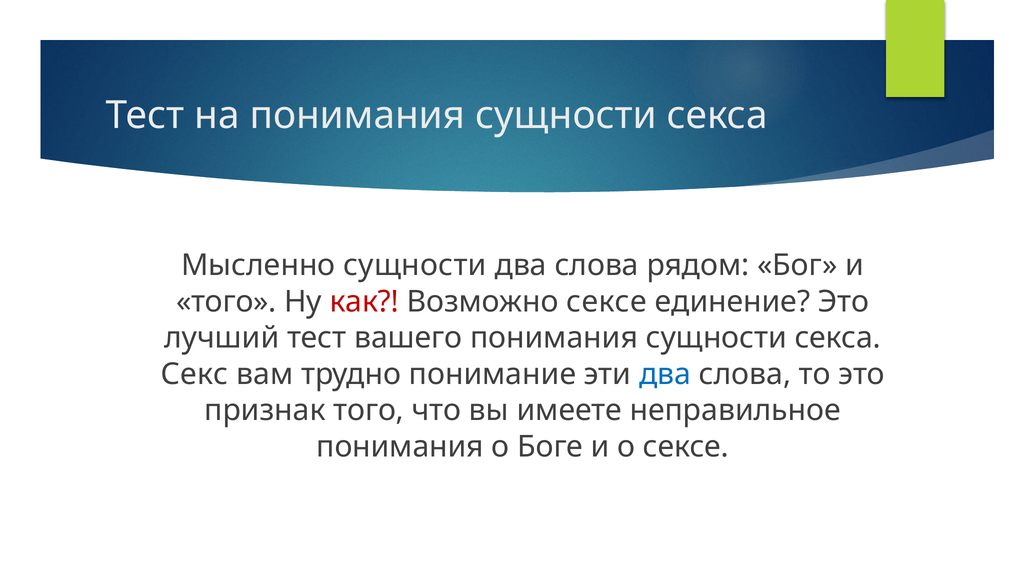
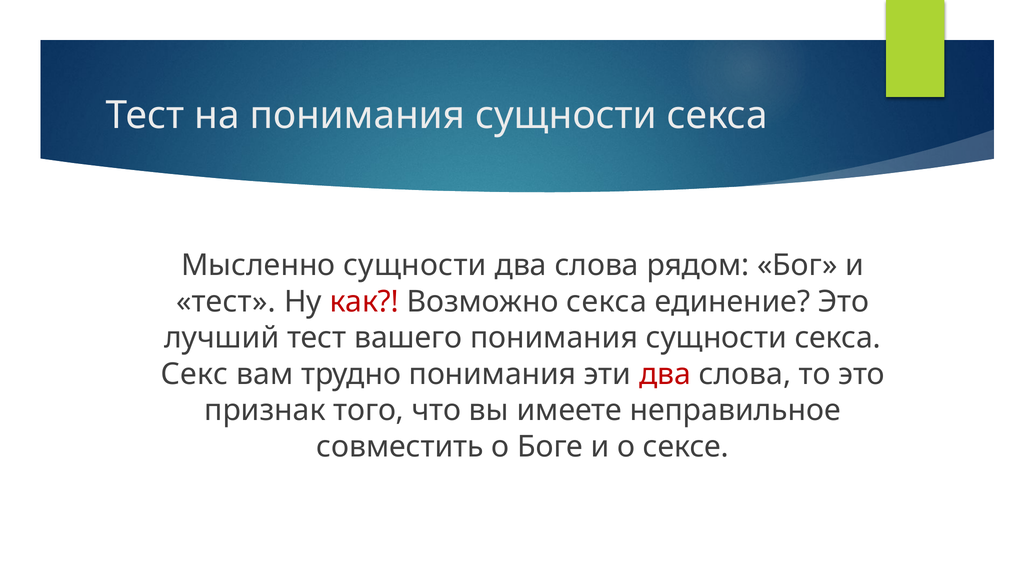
того at (226, 302): того -> тест
Возможно сексе: сексе -> секса
трудно понимание: понимание -> понимания
два at (665, 374) colour: blue -> red
понимания at (400, 447): понимания -> совместить
